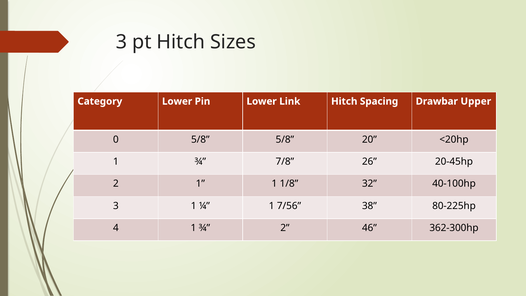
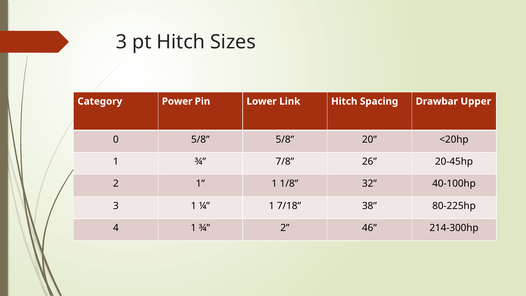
Category Lower: Lower -> Power
7/56: 7/56 -> 7/18
362-300hp: 362-300hp -> 214-300hp
